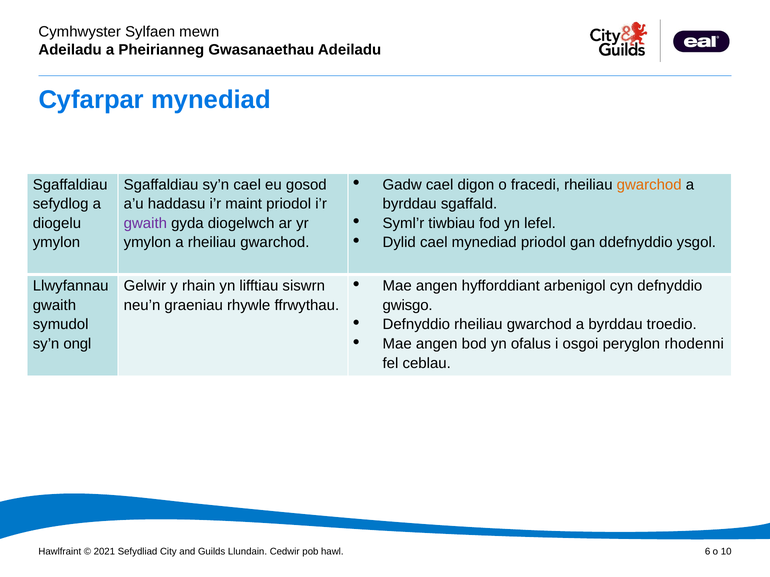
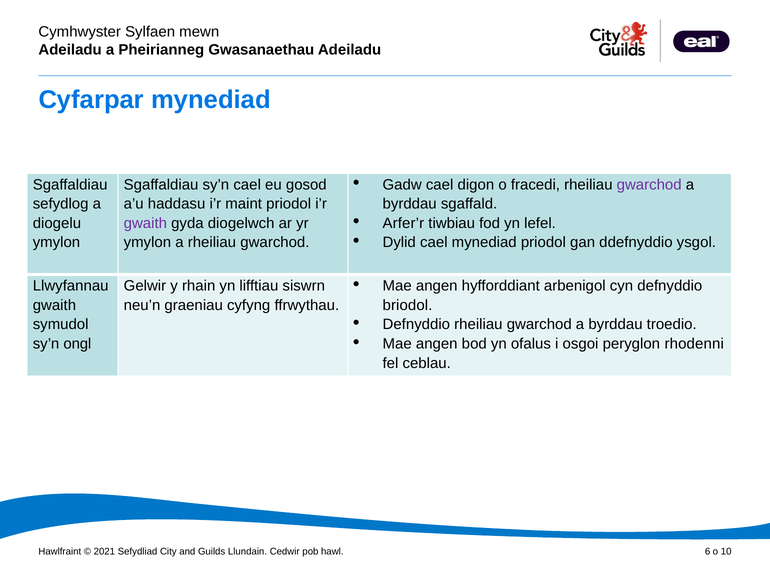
gwarchod at (649, 185) colour: orange -> purple
Syml’r: Syml’r -> Arfer’r
rhywle: rhywle -> cyfyng
gwisgo: gwisgo -> briodol
